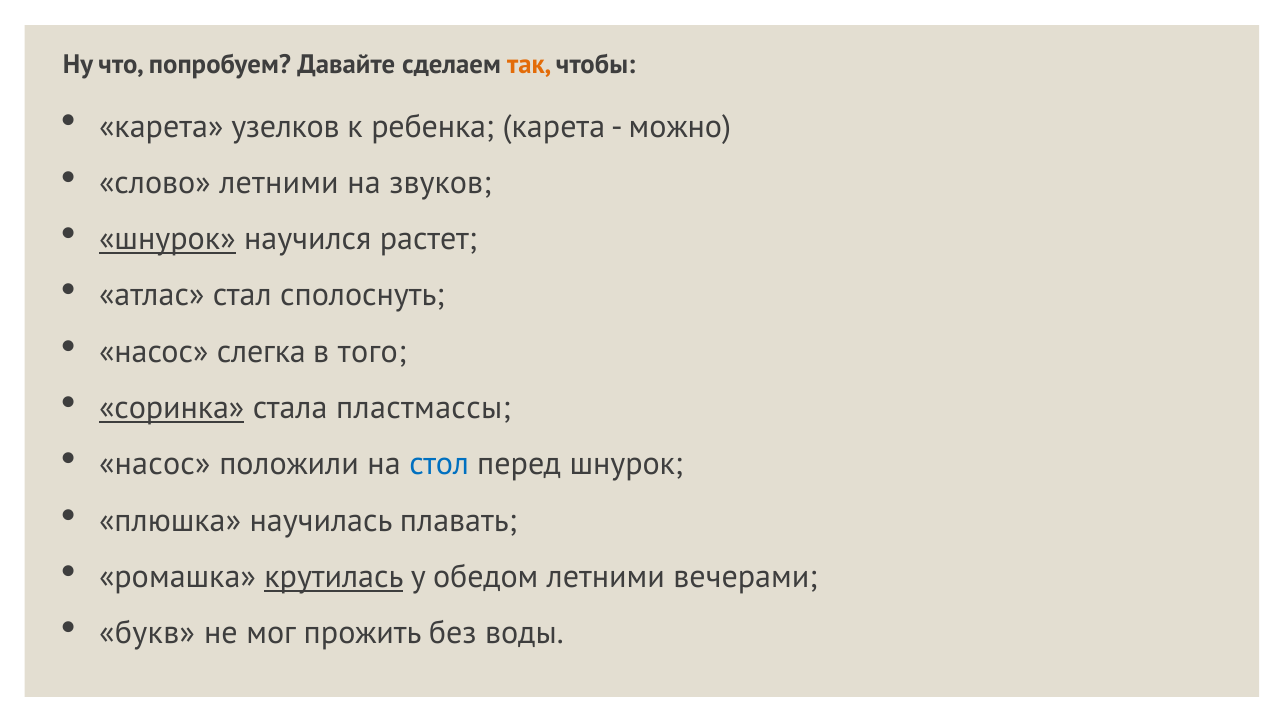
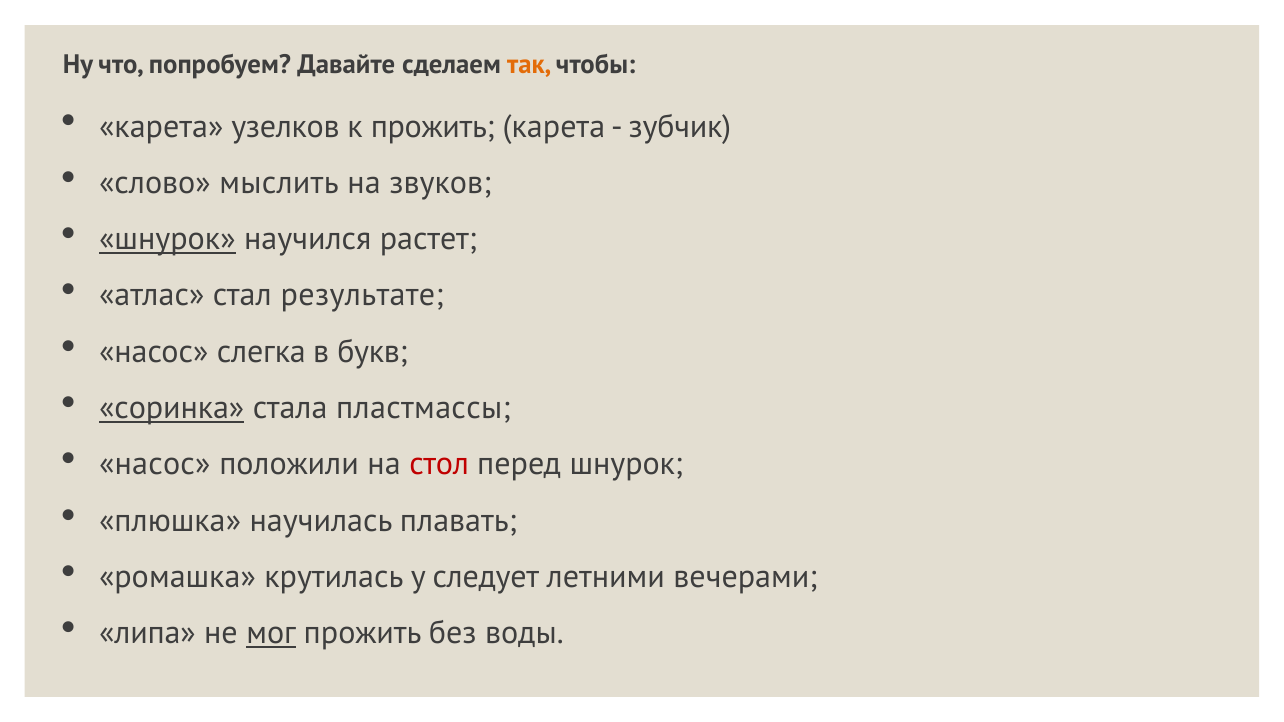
к ребенка: ребенка -> прожить
можно: можно -> зубчик
слово летними: летними -> мыслить
сполоснуть: сполоснуть -> результате
того: того -> букв
стол colour: blue -> red
крутилась underline: present -> none
обедом: обедом -> следует
букв: букв -> липа
мог underline: none -> present
